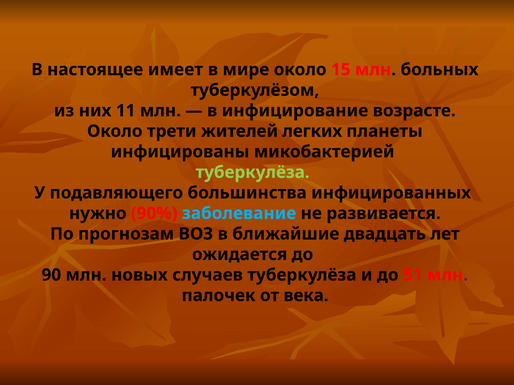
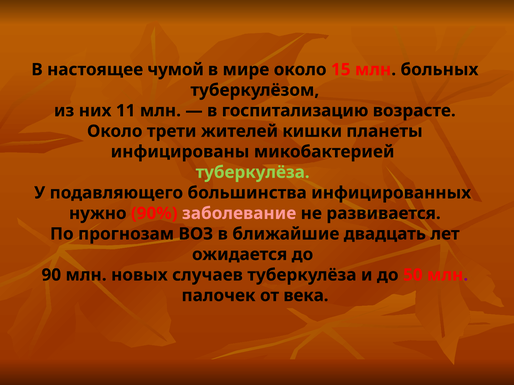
имеет: имеет -> чумой
инфицирование: инфицирование -> госпитализацию
легких: легких -> кишки
заболевание colour: light blue -> pink
51: 51 -> 50
